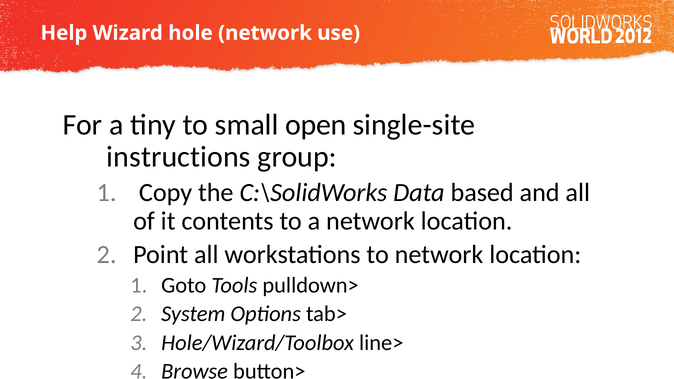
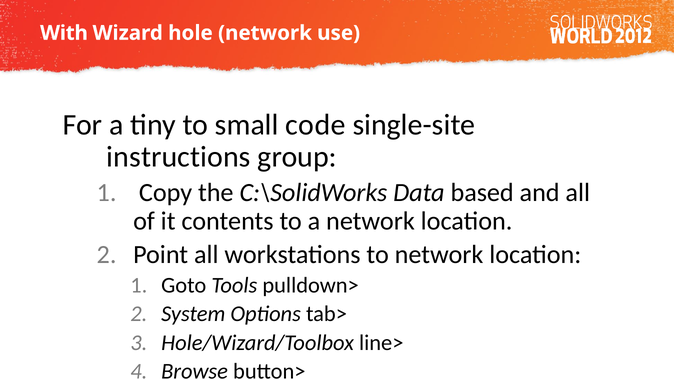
Help: Help -> With
open: open -> code
